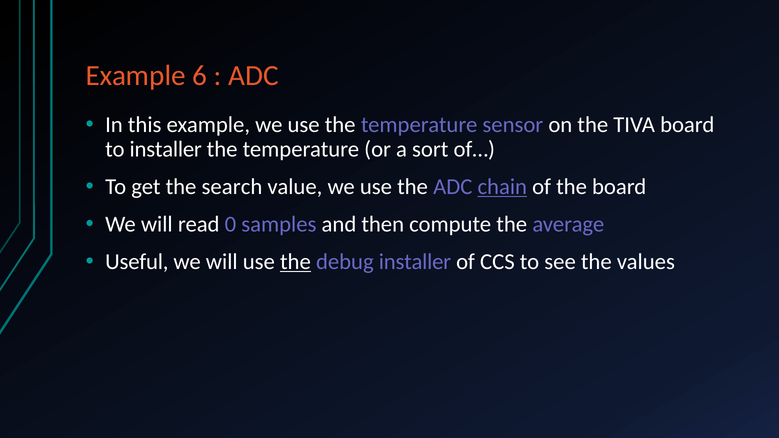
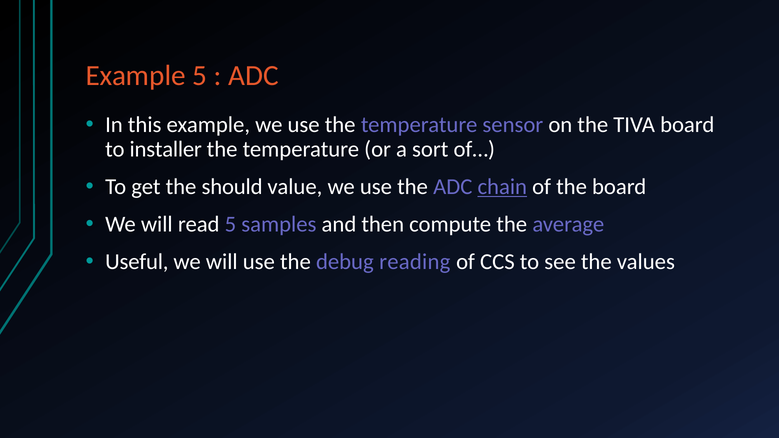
Example 6: 6 -> 5
search: search -> should
read 0: 0 -> 5
the at (295, 262) underline: present -> none
debug installer: installer -> reading
